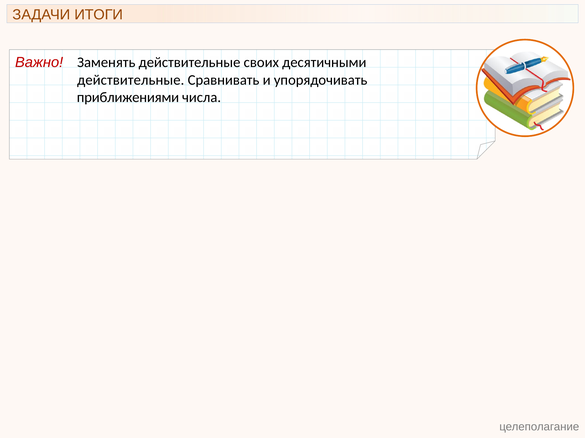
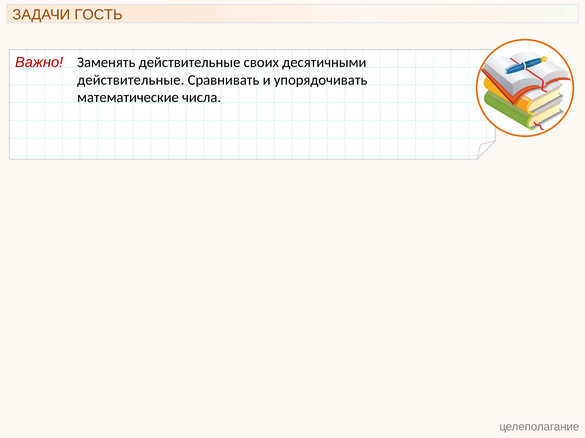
ИТОГИ: ИТОГИ -> ГОСТЬ
приближениями: приближениями -> математические
